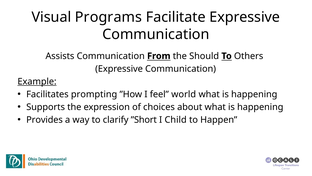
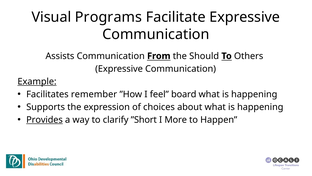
prompting: prompting -> remember
world: world -> board
Provides underline: none -> present
Child: Child -> More
